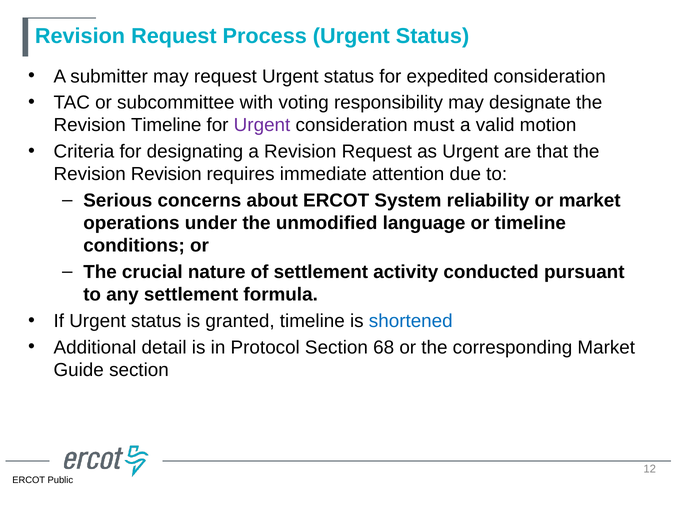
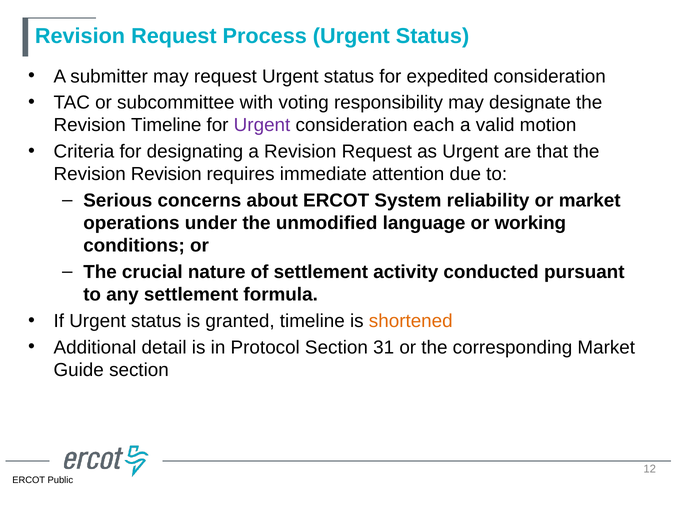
must: must -> each
or timeline: timeline -> working
shortened colour: blue -> orange
68: 68 -> 31
